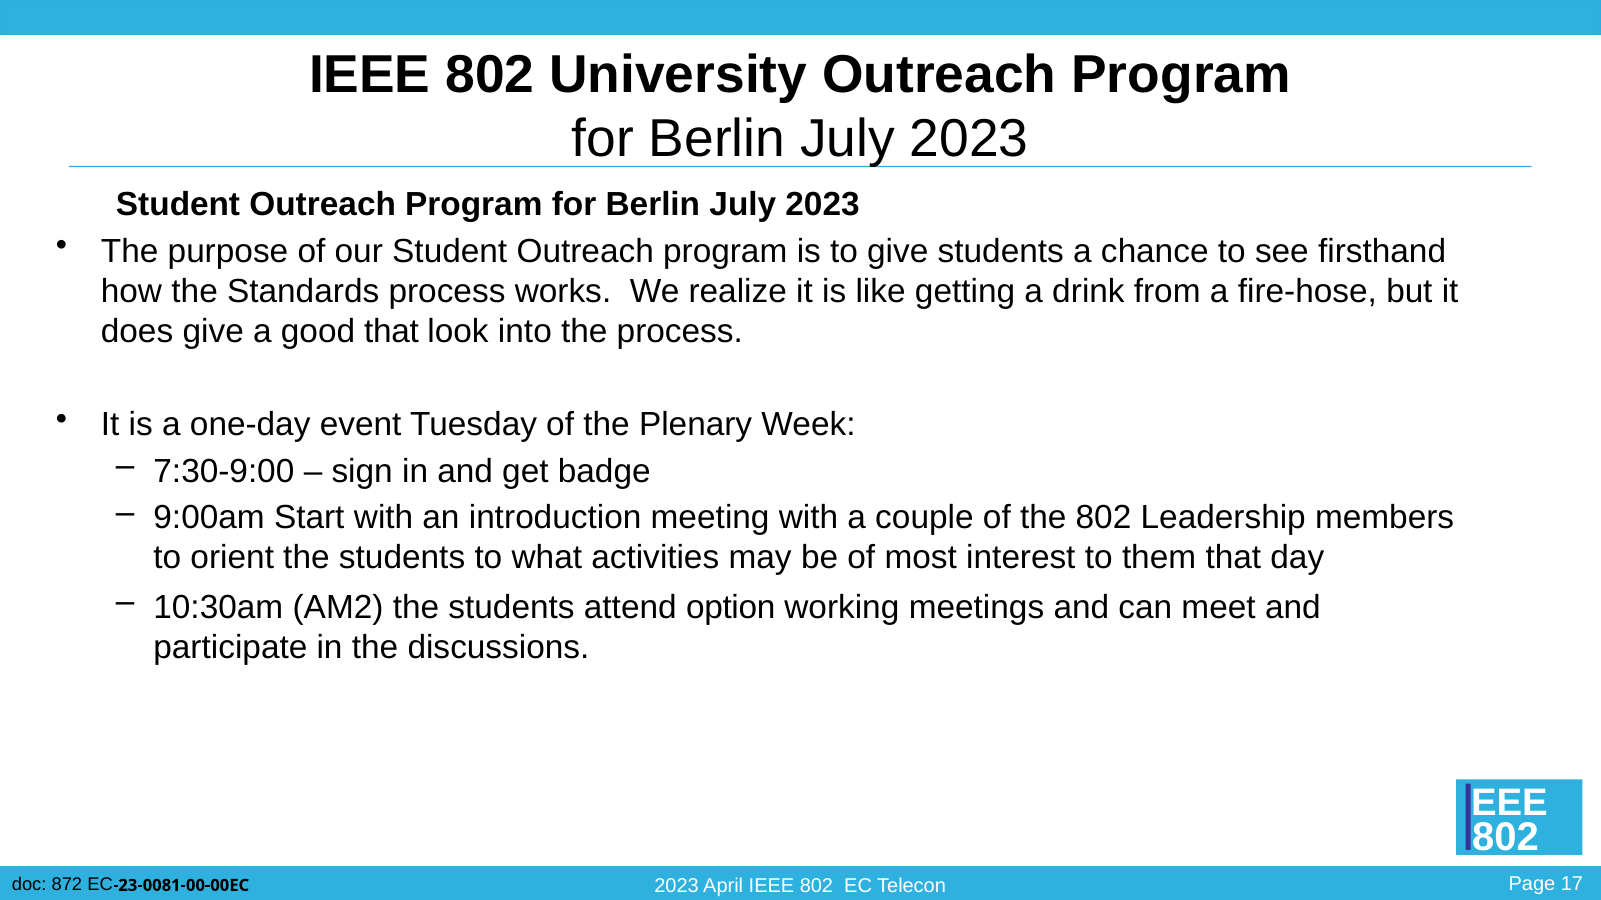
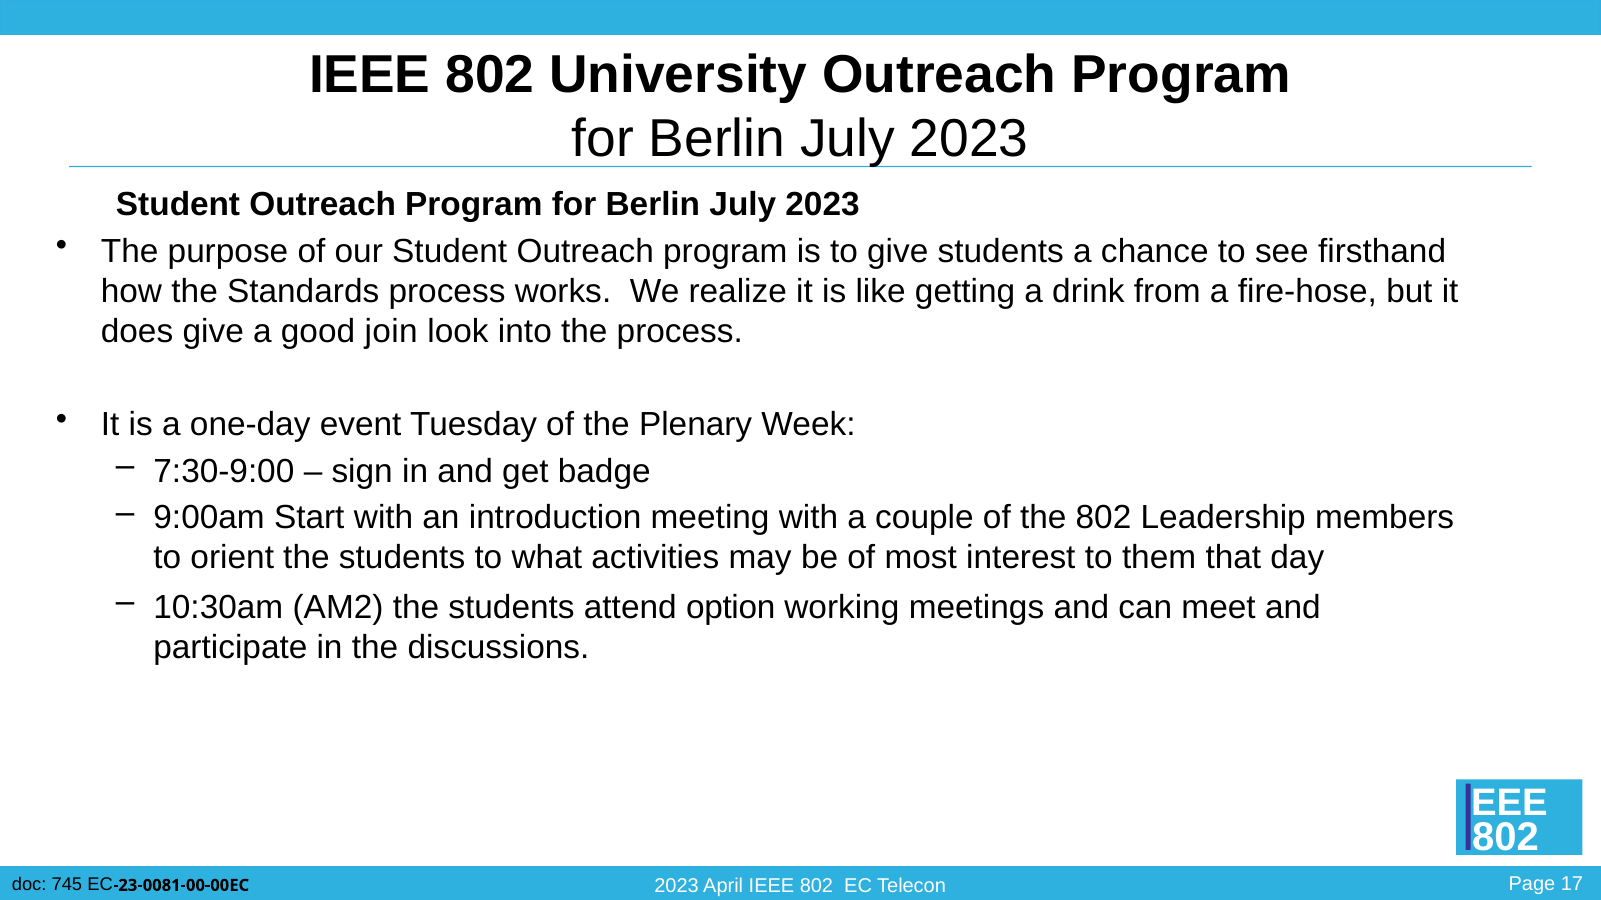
good that: that -> join
872: 872 -> 745
